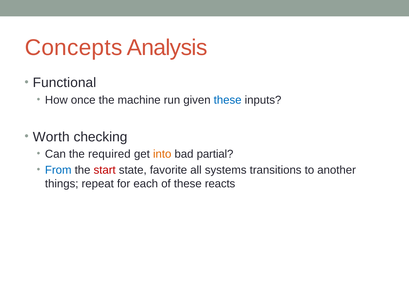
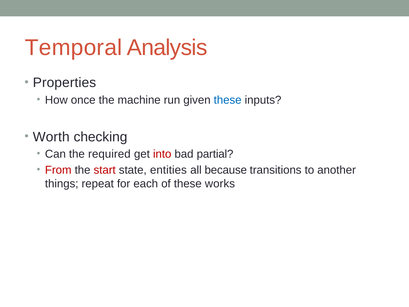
Concepts: Concepts -> Temporal
Functional: Functional -> Properties
into colour: orange -> red
From colour: blue -> red
favorite: favorite -> entities
systems: systems -> because
reacts: reacts -> works
